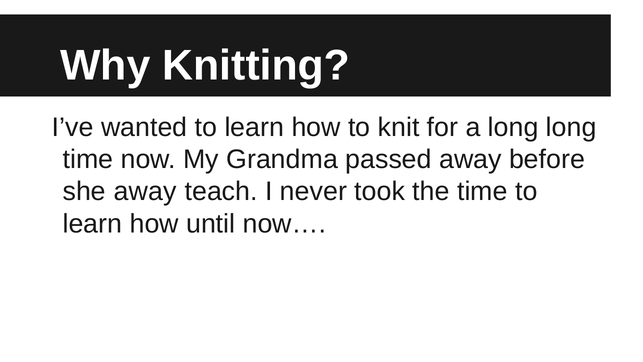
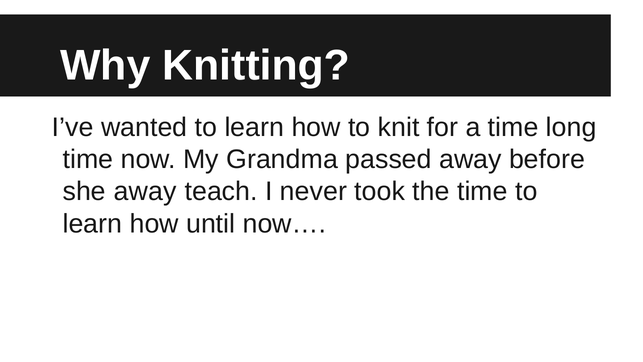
a long: long -> time
